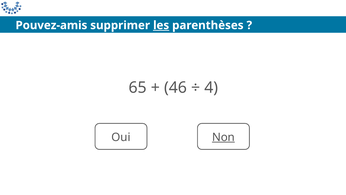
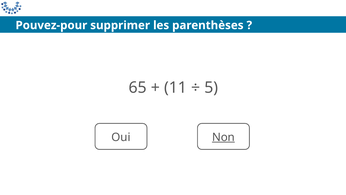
Pouvez-amis: Pouvez-amis -> Pouvez-pour
les underline: present -> none
46: 46 -> 11
4: 4 -> 5
